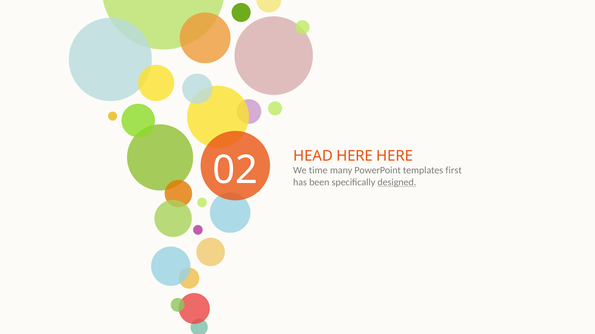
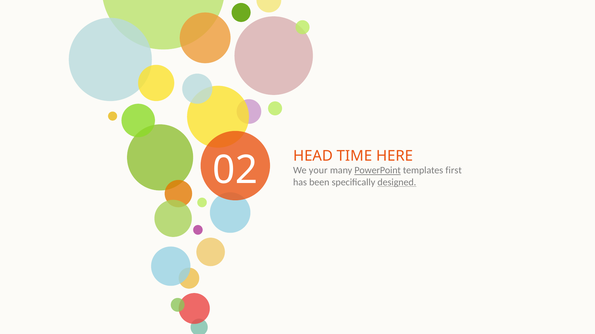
HEAD HERE: HERE -> TIME
time: time -> your
PowerPoint underline: none -> present
